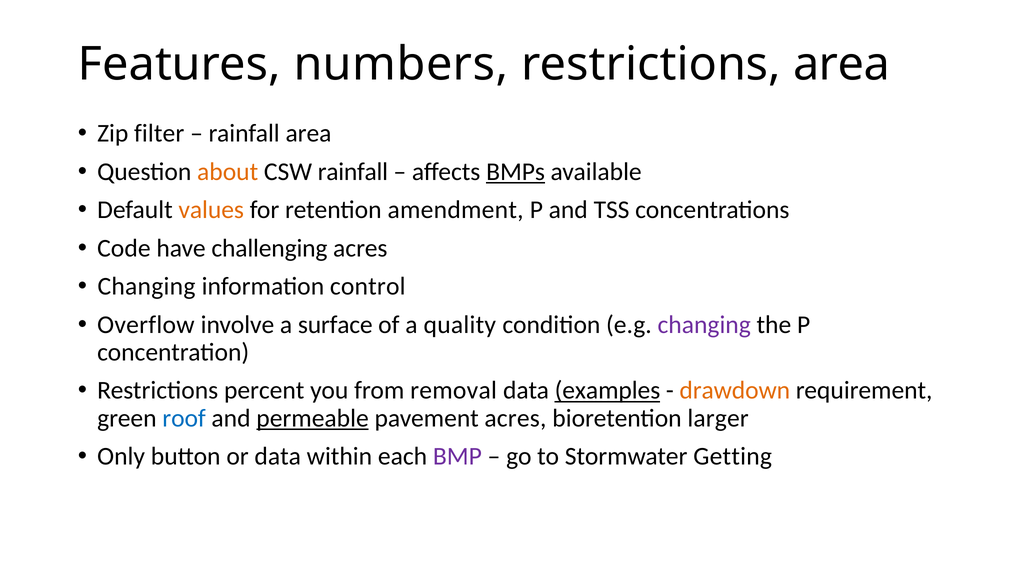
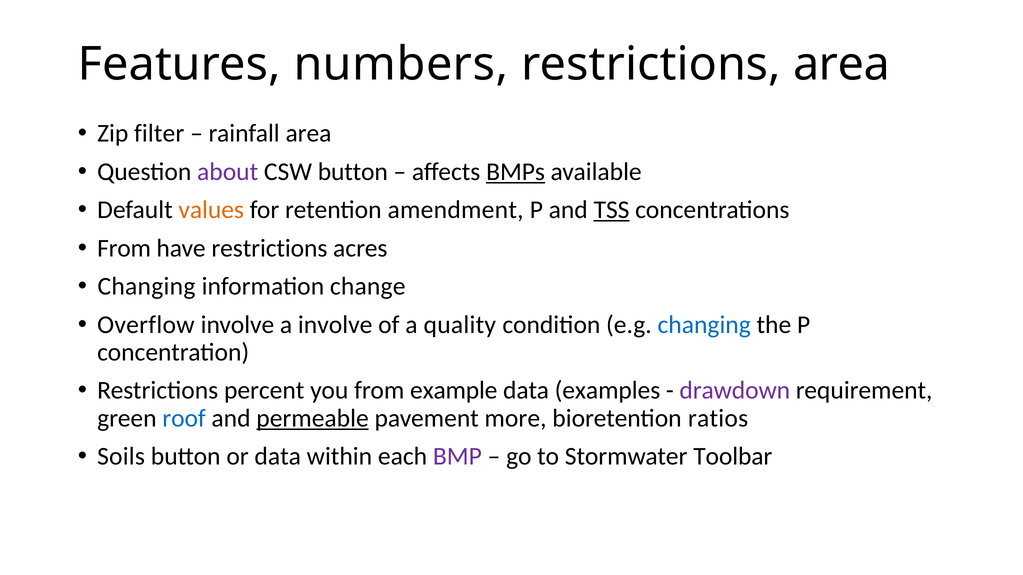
about colour: orange -> purple
CSW rainfall: rainfall -> button
TSS underline: none -> present
Code at (124, 248): Code -> From
have challenging: challenging -> restrictions
control: control -> change
a surface: surface -> involve
changing at (704, 325) colour: purple -> blue
removal: removal -> example
examples underline: present -> none
drawdown colour: orange -> purple
pavement acres: acres -> more
larger: larger -> ratios
Only: Only -> Soils
Getting: Getting -> Toolbar
